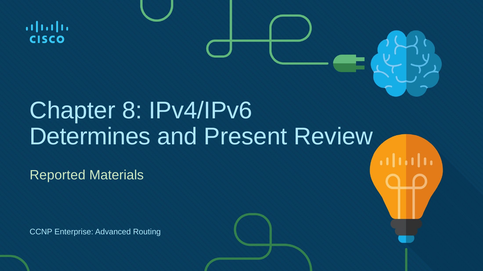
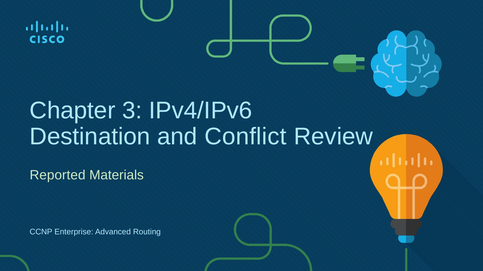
8: 8 -> 3
Determines: Determines -> Destination
Present: Present -> Conflict
